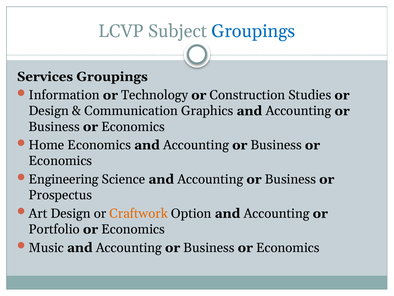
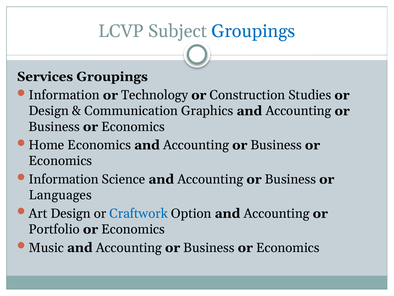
Engineering at (64, 179): Engineering -> Information
Prospectus: Prospectus -> Languages
Craftwork colour: orange -> blue
